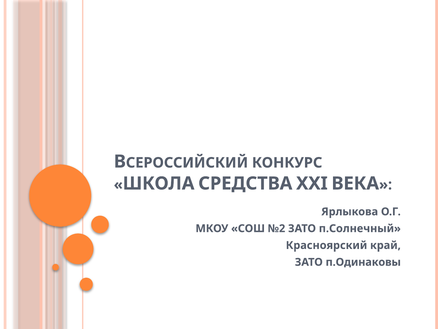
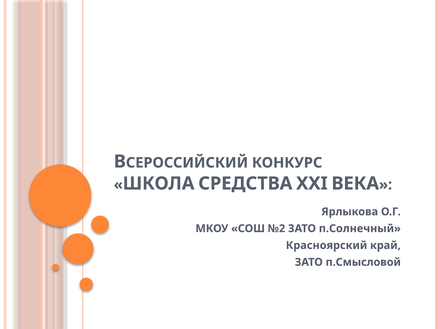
п.Одинаковы: п.Одинаковы -> п.Смысловой
